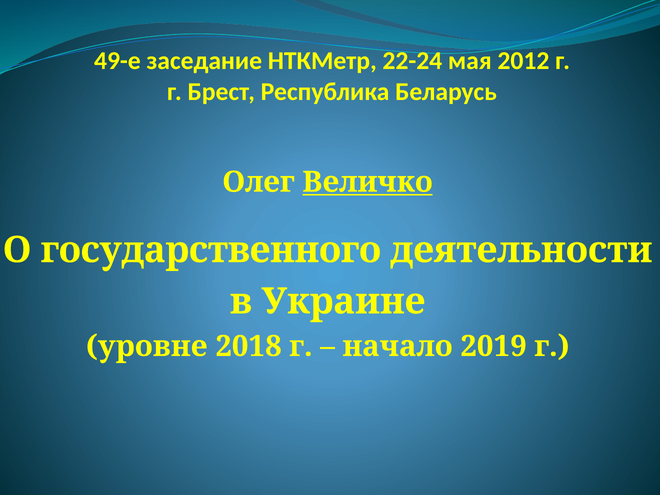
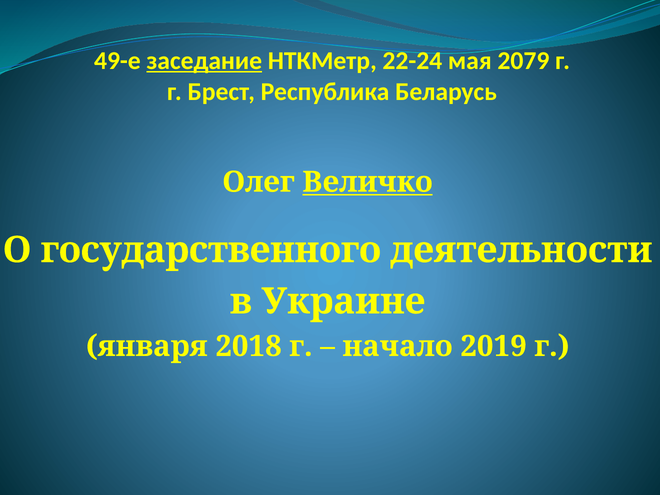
заседание underline: none -> present
2012: 2012 -> 2079
уровне: уровне -> января
